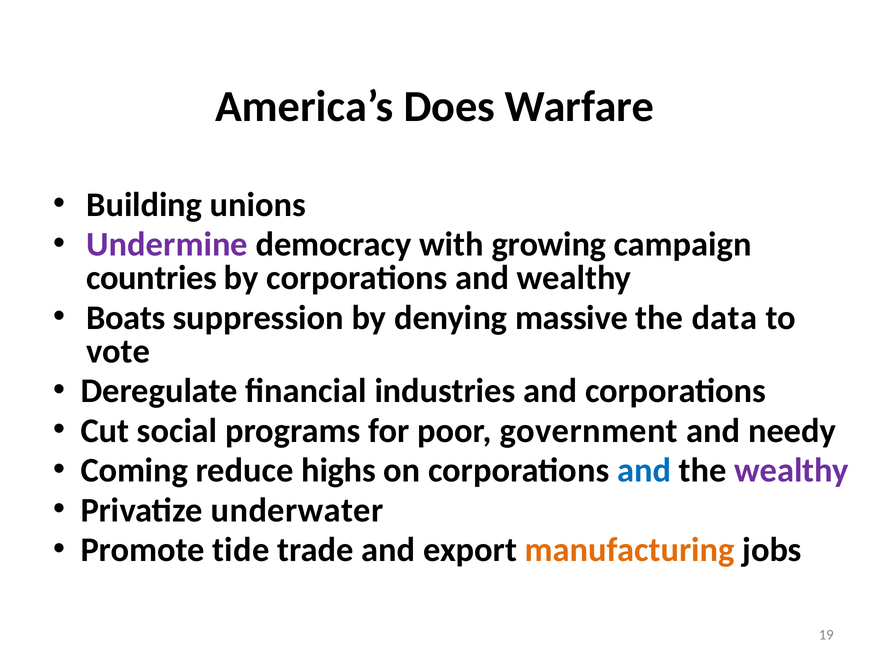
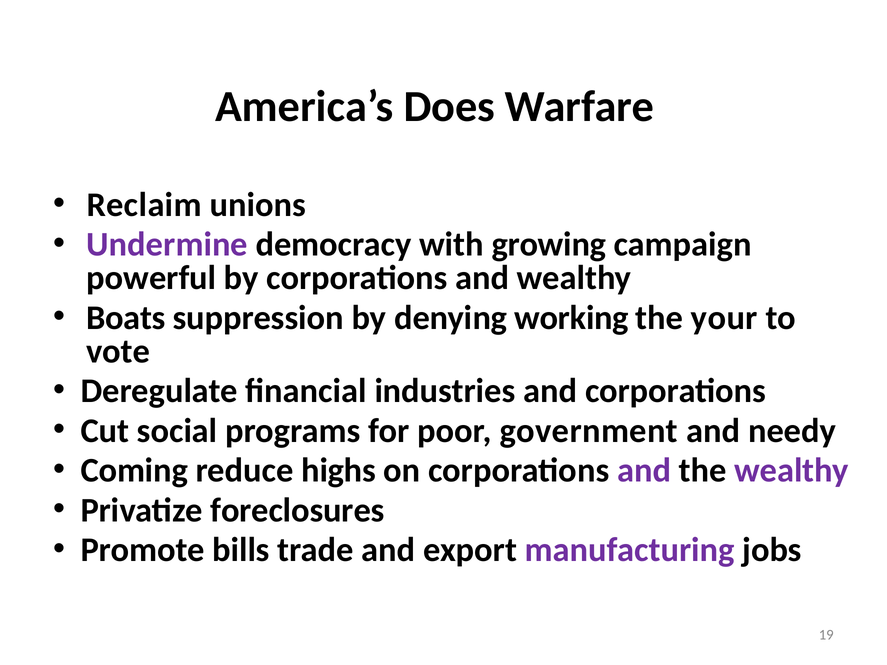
Building: Building -> Reclaim
countries: countries -> powerful
massive: massive -> working
data: data -> your
and at (644, 471) colour: blue -> purple
underwater: underwater -> foreclosures
tide: tide -> bills
manufacturing colour: orange -> purple
